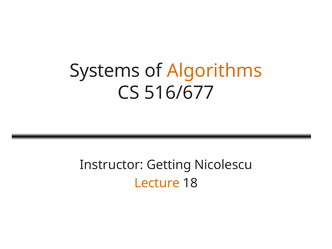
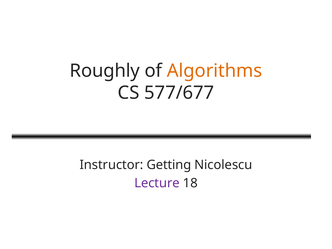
Systems: Systems -> Roughly
516/677: 516/677 -> 577/677
Lecture colour: orange -> purple
